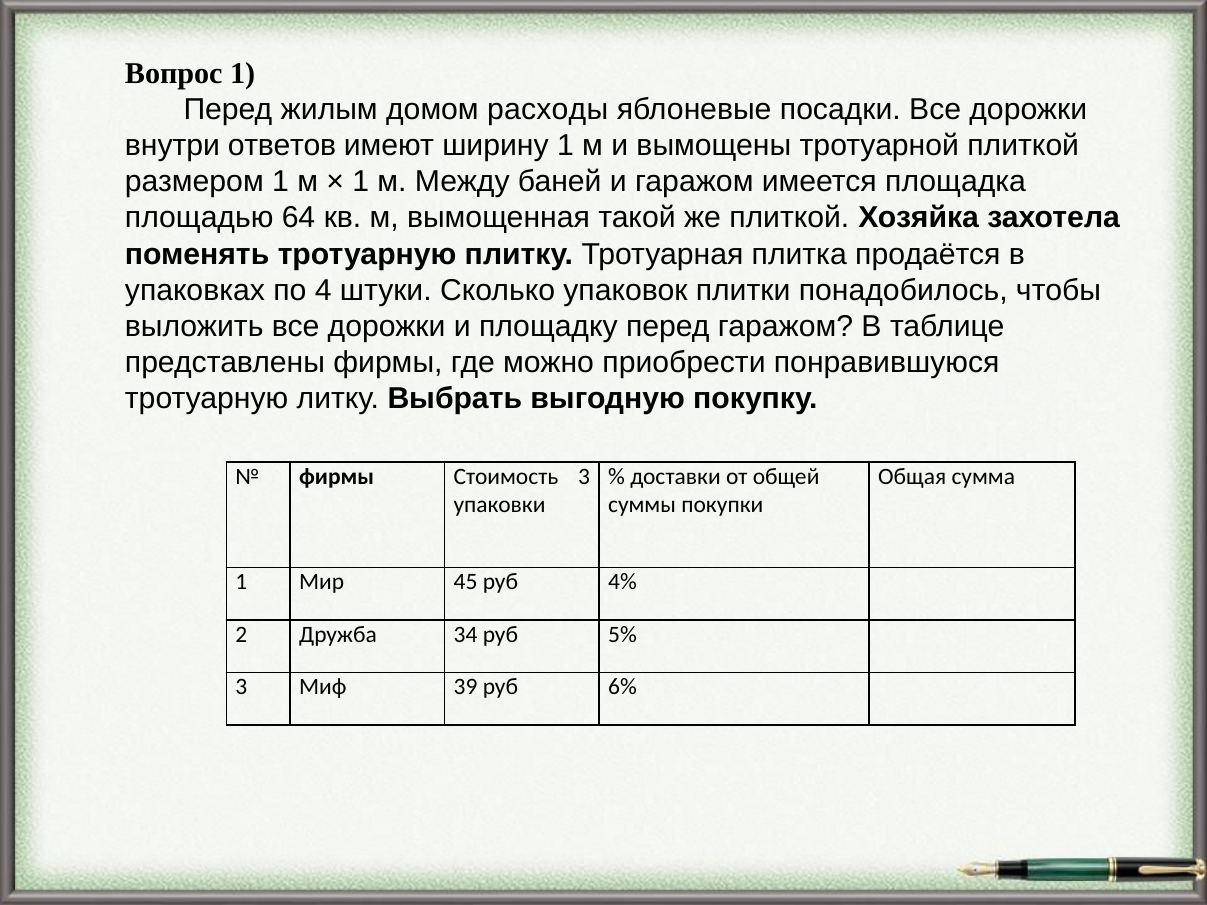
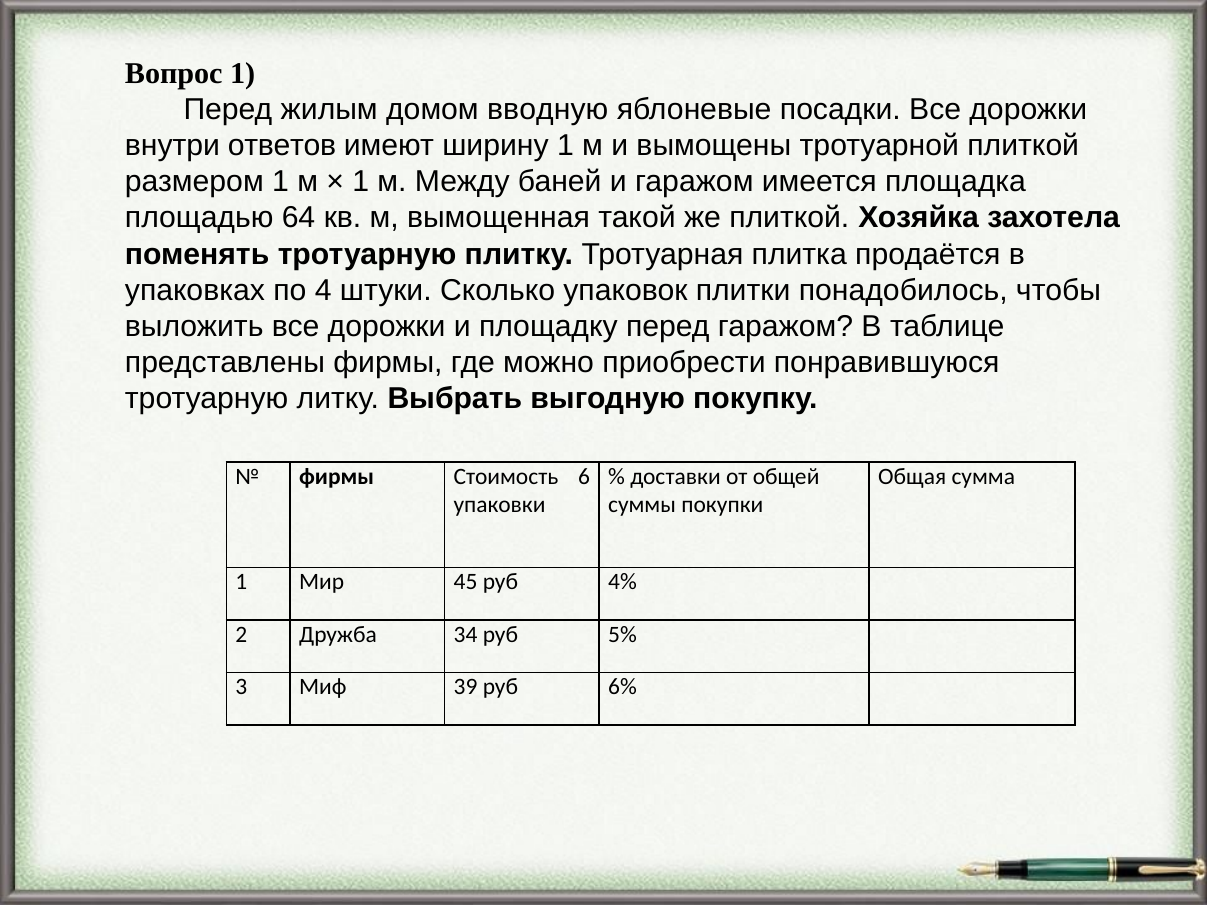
расходы: расходы -> вводную
Стоимость 3: 3 -> 6
